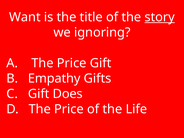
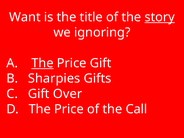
The at (42, 63) underline: none -> present
Empathy: Empathy -> Sharpies
Does: Does -> Over
Life: Life -> Call
